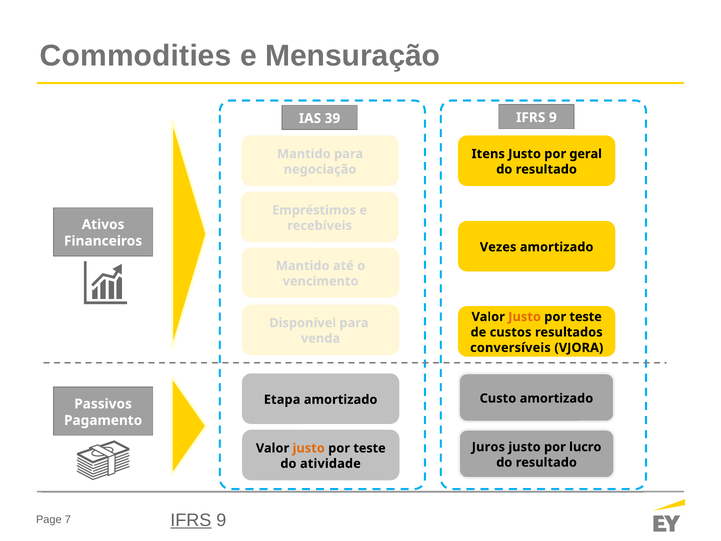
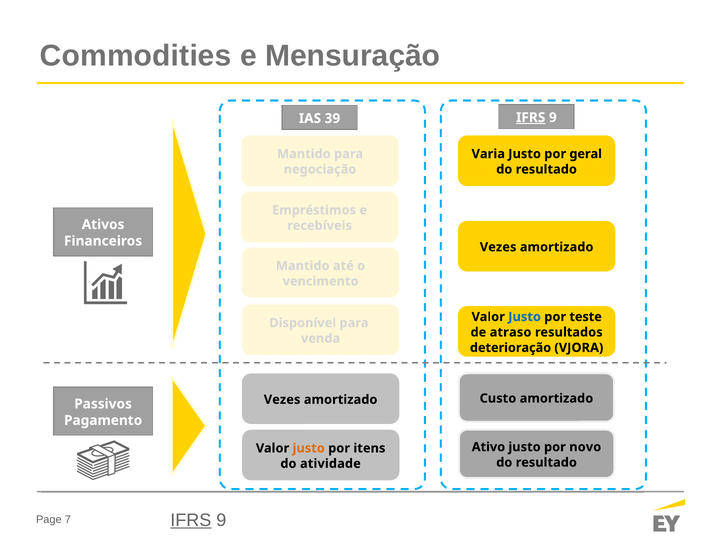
IFRS at (531, 117) underline: none -> present
Itens: Itens -> Varia
Justo at (525, 317) colour: orange -> blue
custos: custos -> atraso
conversíveis: conversíveis -> deterioração
Etapa at (282, 399): Etapa -> Vezes
Juros: Juros -> Ativo
lucro: lucro -> novo
teste at (370, 448): teste -> itens
